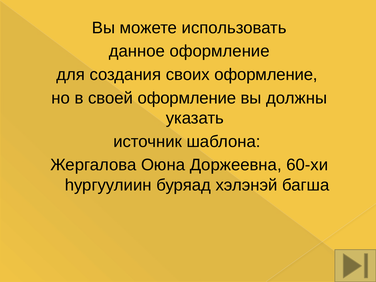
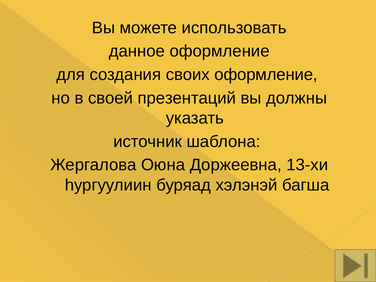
своей оформление: оформление -> презентаций
60-хи: 60-хи -> 13-хи
